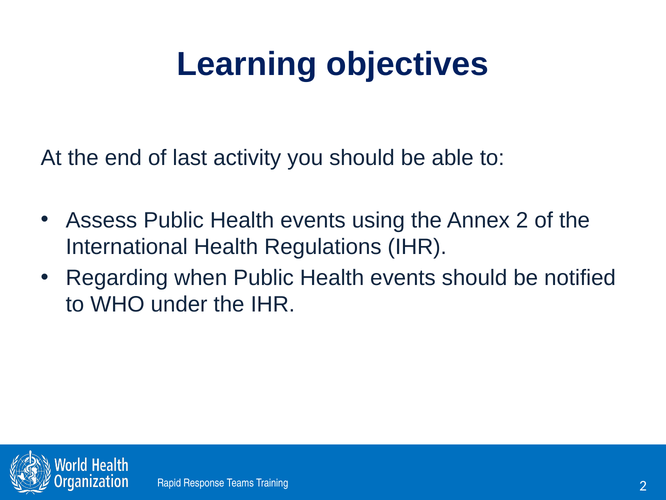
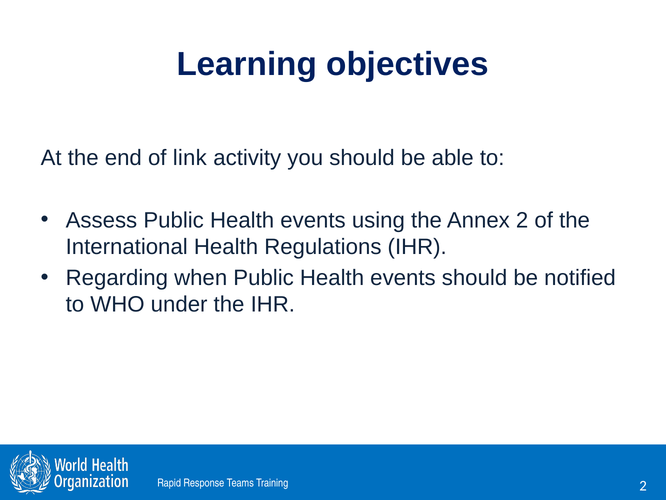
last: last -> link
